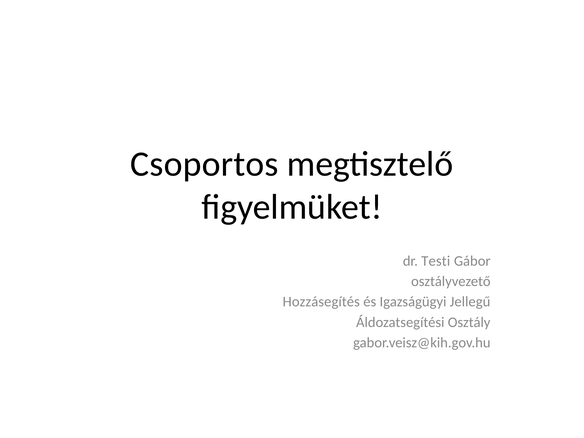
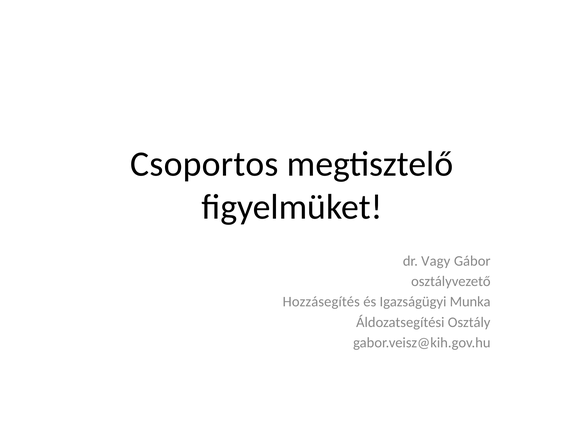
Testi: Testi -> Vagy
Jellegű: Jellegű -> Munka
